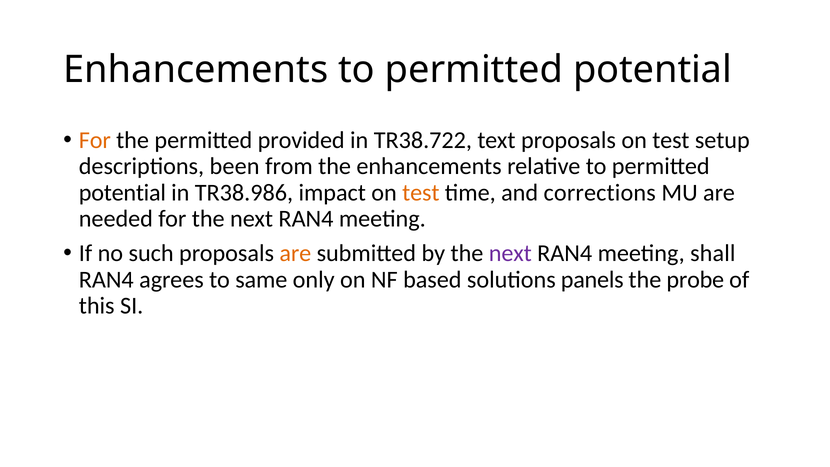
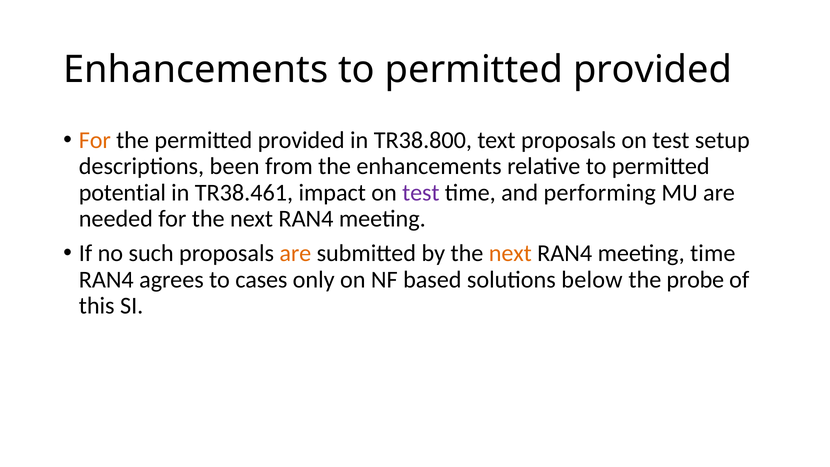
Enhancements to permitted potential: potential -> provided
TR38.722: TR38.722 -> TR38.800
TR38.986: TR38.986 -> TR38.461
test at (421, 192) colour: orange -> purple
corrections: corrections -> performing
next at (510, 253) colour: purple -> orange
meeting shall: shall -> time
same: same -> cases
panels: panels -> below
